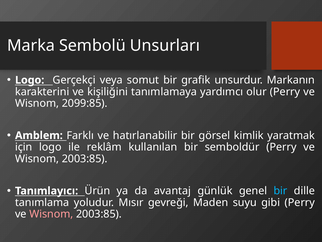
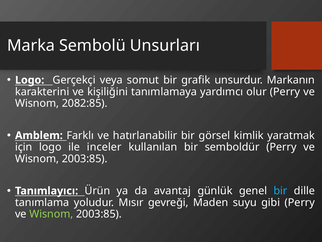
2099:85: 2099:85 -> 2082:85
reklâm: reklâm -> inceler
Wisnom at (51, 214) colour: pink -> light green
